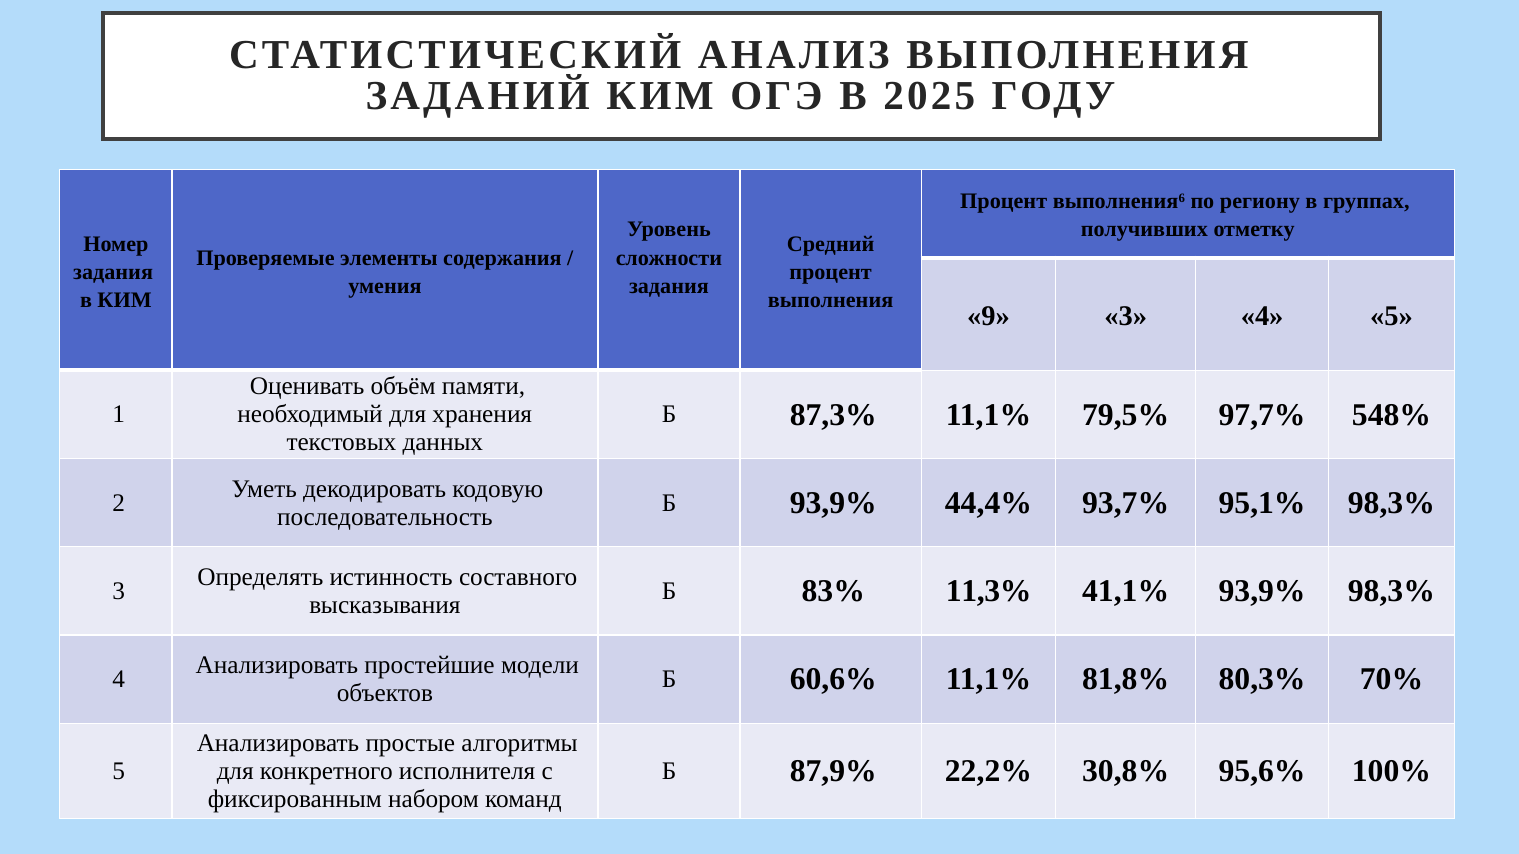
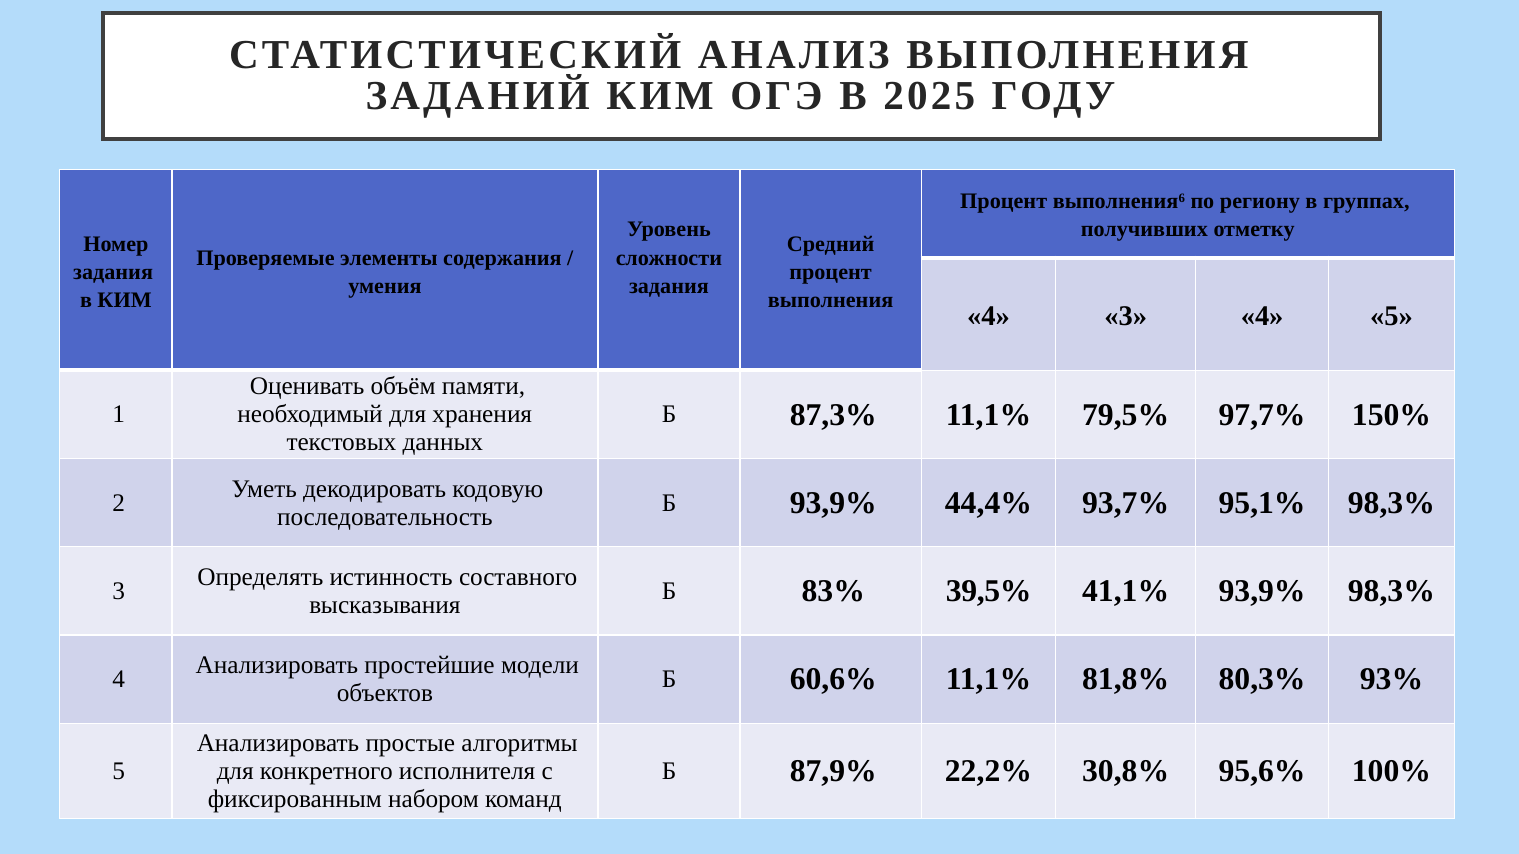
9 at (989, 317): 9 -> 4
548%: 548% -> 150%
11,3%: 11,3% -> 39,5%
70%: 70% -> 93%
